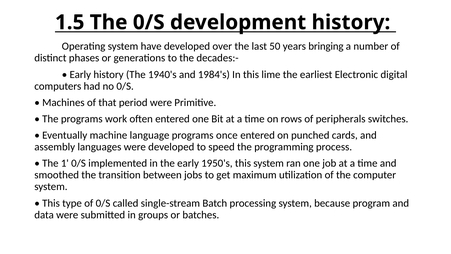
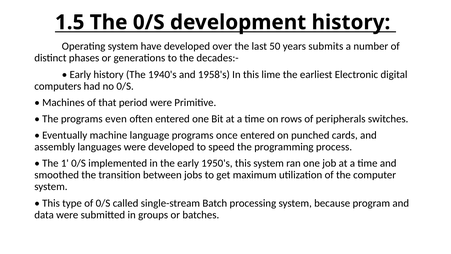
bringing: bringing -> submits
1984's: 1984's -> 1958's
work: work -> even
